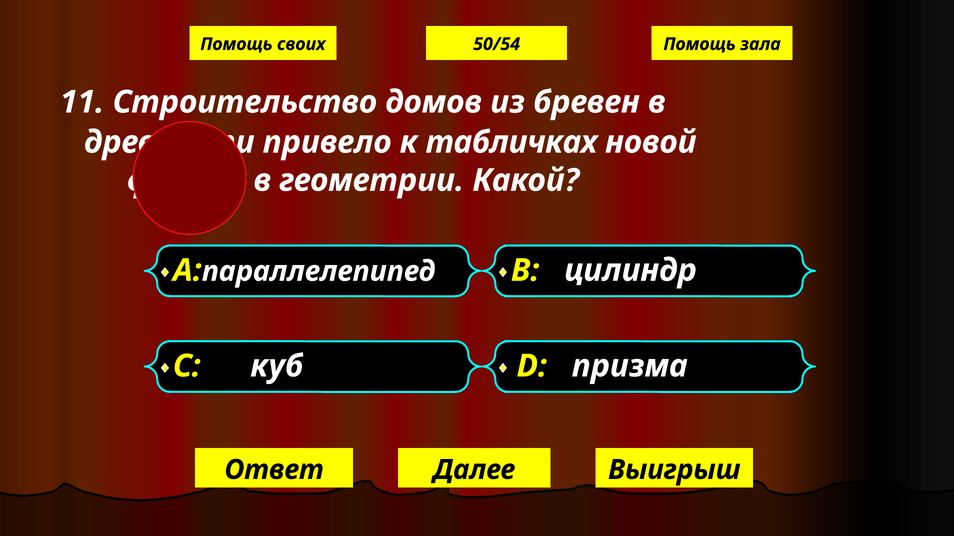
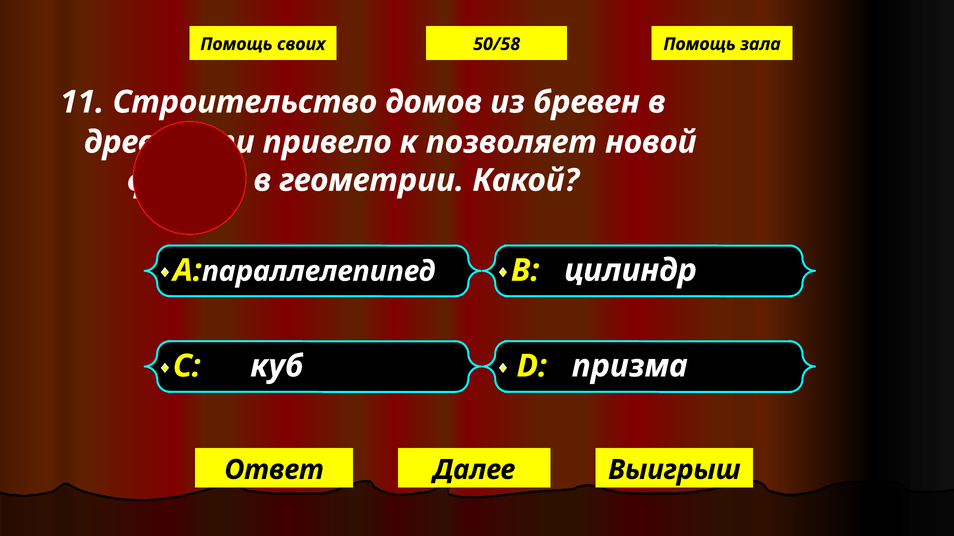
50/54: 50/54 -> 50/58
табличках: табличках -> позволяет
